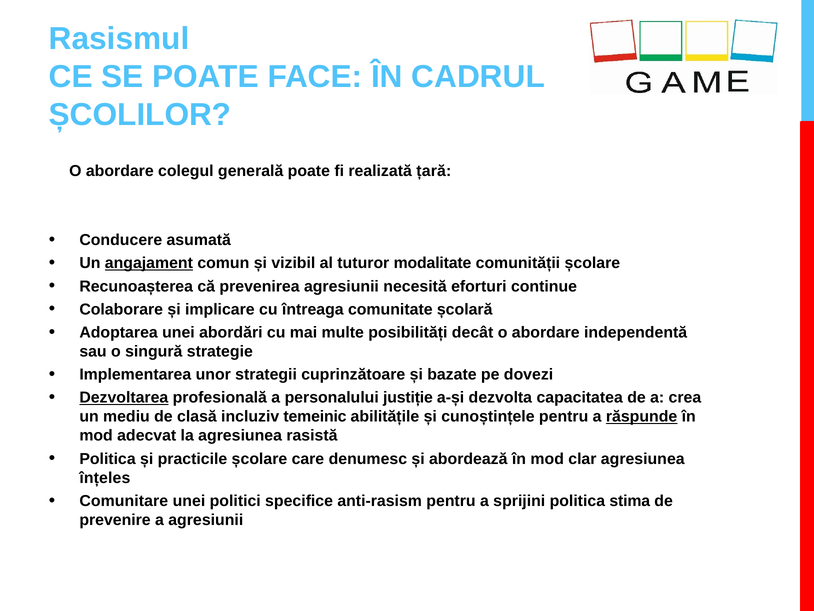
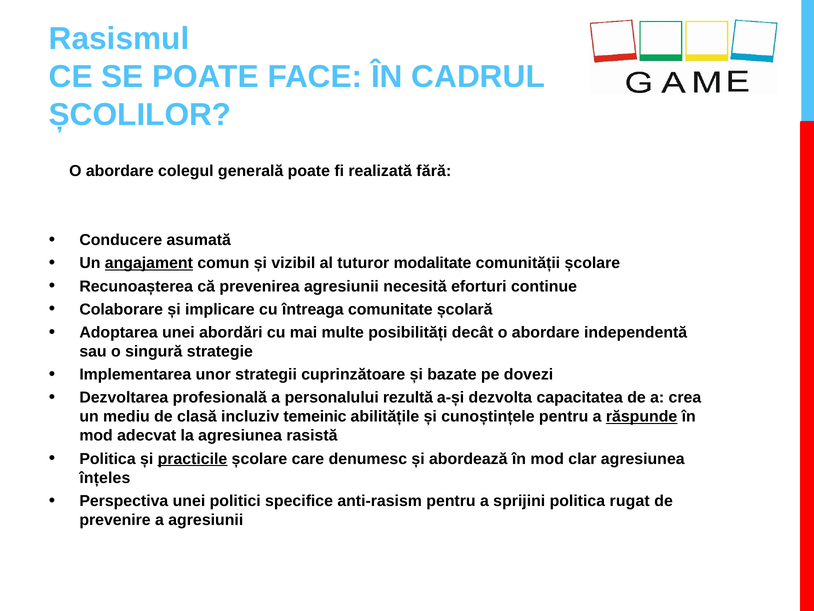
țară: țară -> fără
Dezvoltarea underline: present -> none
justiție: justiție -> rezultă
practicile underline: none -> present
Comunitare: Comunitare -> Perspectiva
stima: stima -> rugat
